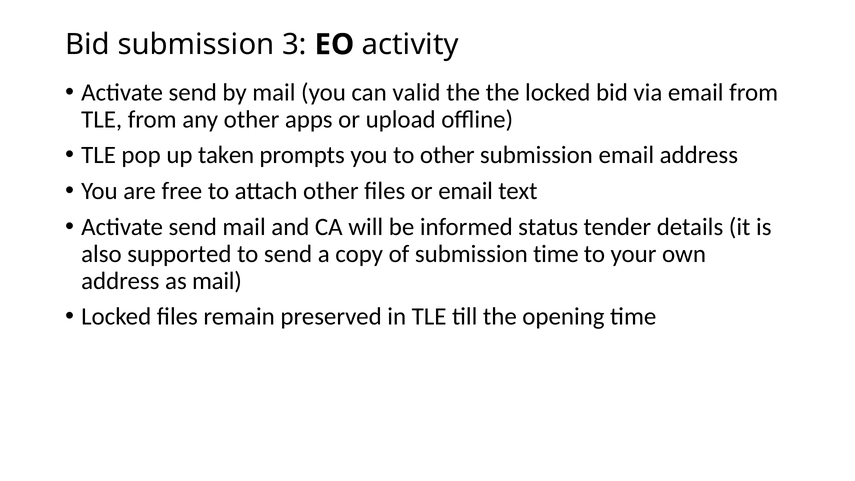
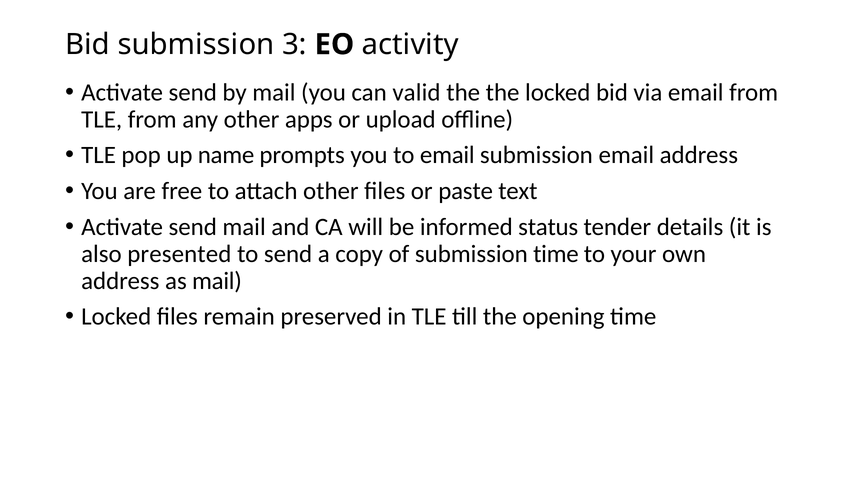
taken: taken -> name
to other: other -> email
or email: email -> paste
supported: supported -> presented
